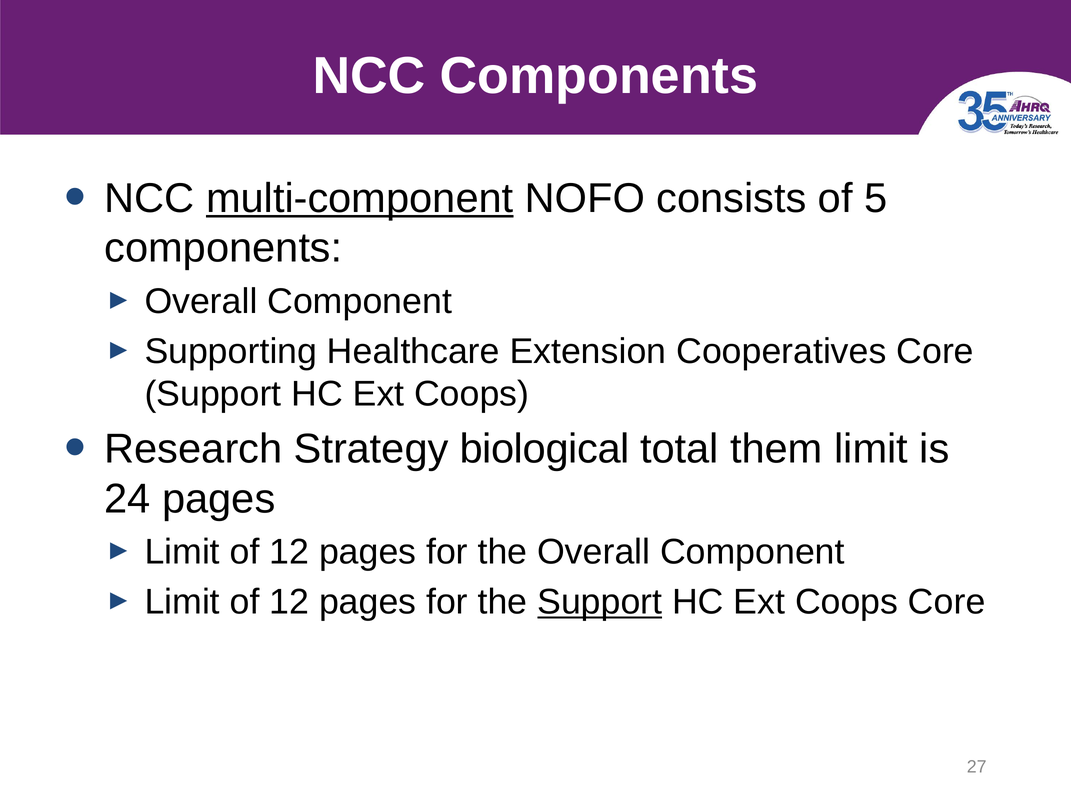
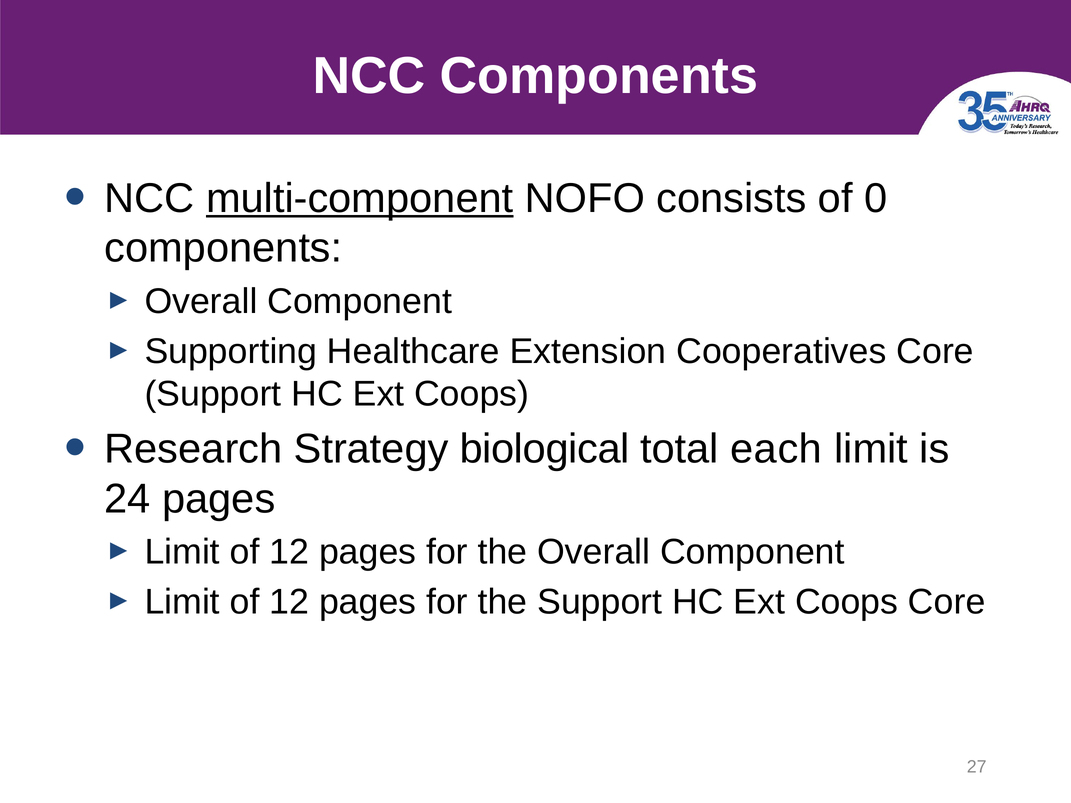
5: 5 -> 0
them: them -> each
Support at (600, 602) underline: present -> none
